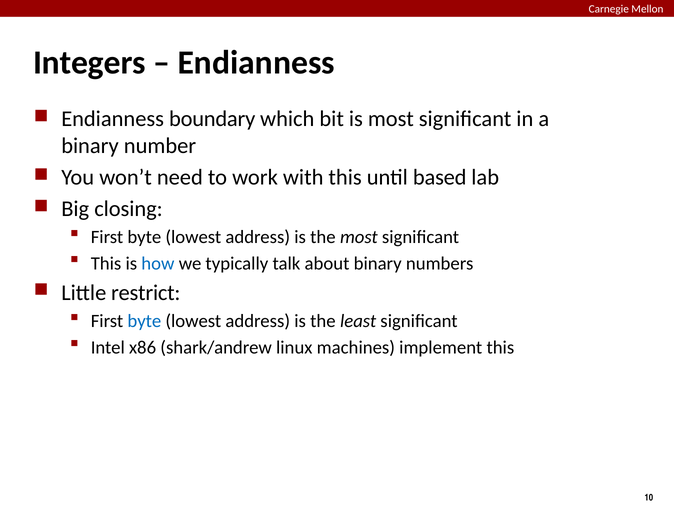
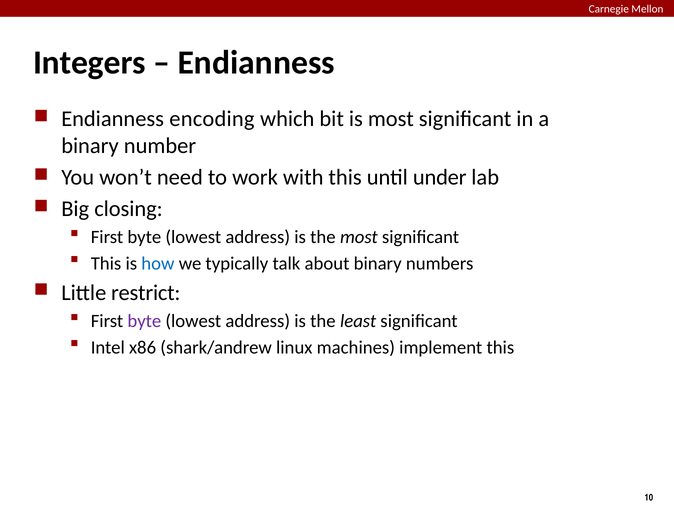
boundary: boundary -> encoding
based: based -> under
byte at (144, 321) colour: blue -> purple
